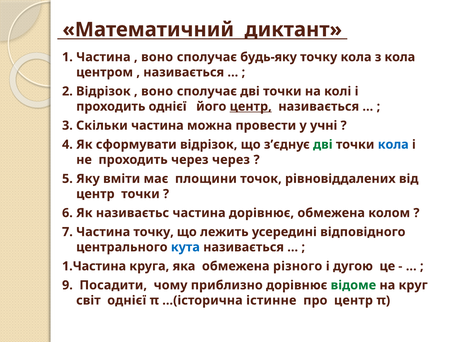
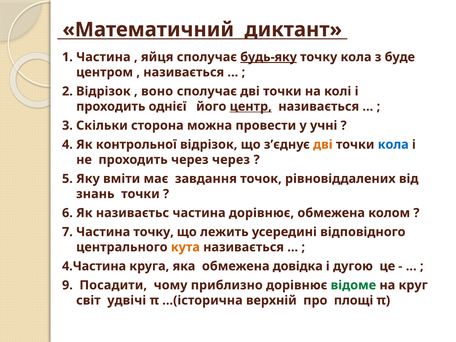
воно at (157, 57): воно -> яйця
будь-яку underline: none -> present
з кола: кола -> буде
Скільки частина: частина -> сторона
сформувати: сформувати -> контрольної
дві at (323, 145) colour: green -> orange
площини: площини -> завдання
центр at (95, 194): центр -> знань
кута colour: blue -> orange
1.Частина: 1.Частина -> 4.Частина
різного: різного -> довідка
світ однієї: однієї -> удвічі
істинне: істинне -> верхній
про центр: центр -> площі
